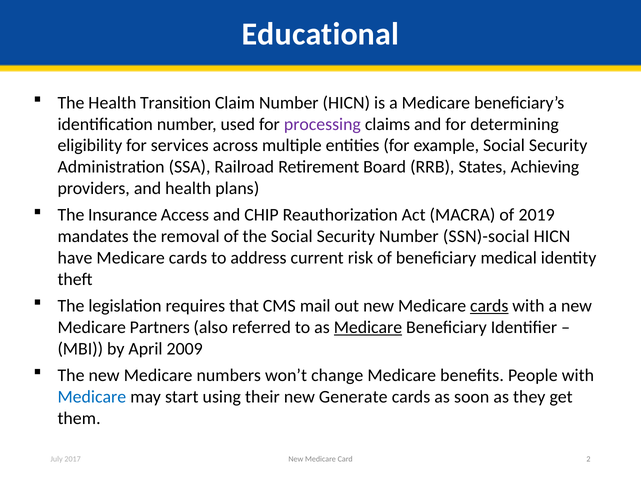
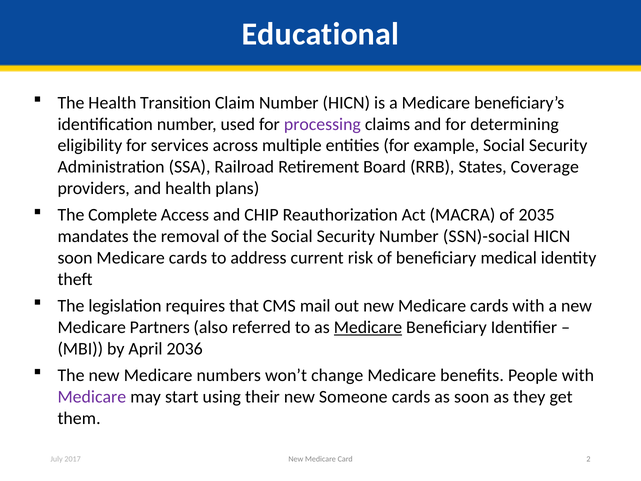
Achieving: Achieving -> Coverage
Insurance: Insurance -> Complete
2019: 2019 -> 2035
have at (75, 258): have -> soon
cards at (489, 306) underline: present -> none
2009: 2009 -> 2036
Medicare at (92, 397) colour: blue -> purple
Generate: Generate -> Someone
